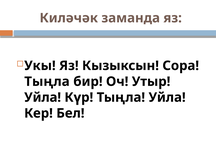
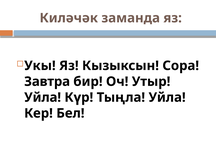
Тыңла at (47, 82): Тыңла -> Завтра
